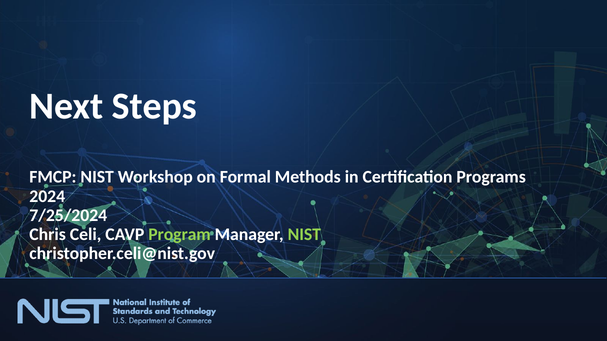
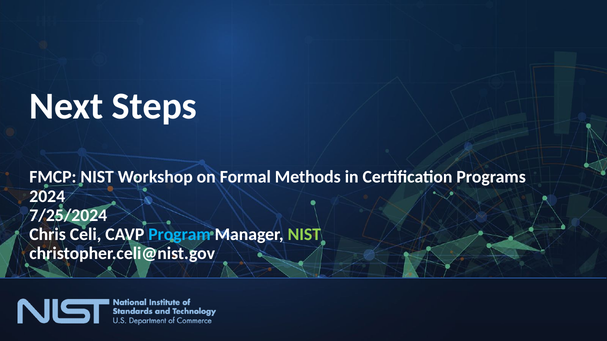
Program colour: light green -> light blue
